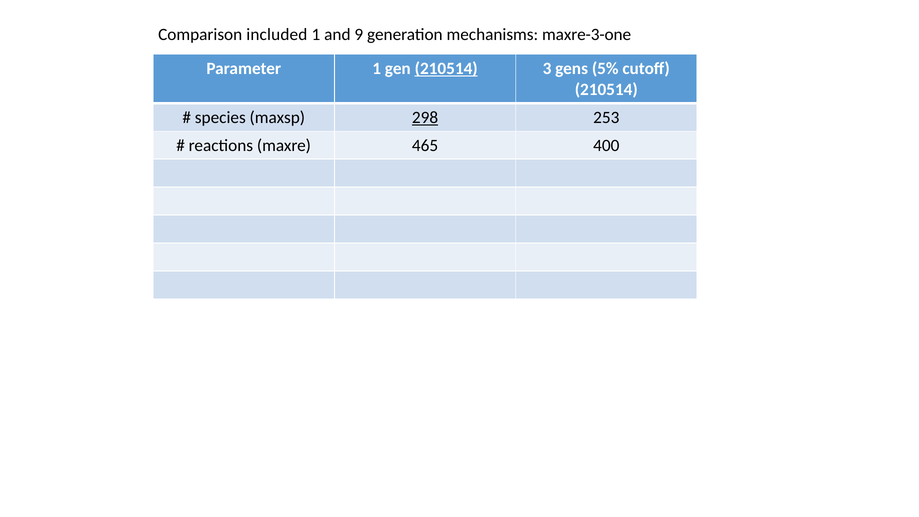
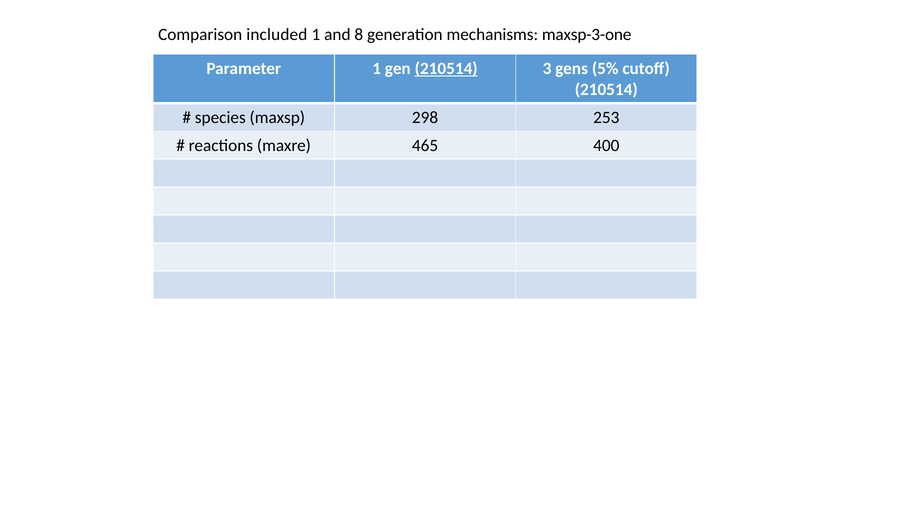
9: 9 -> 8
maxre-3-one: maxre-3-one -> maxsp-3-one
298 underline: present -> none
